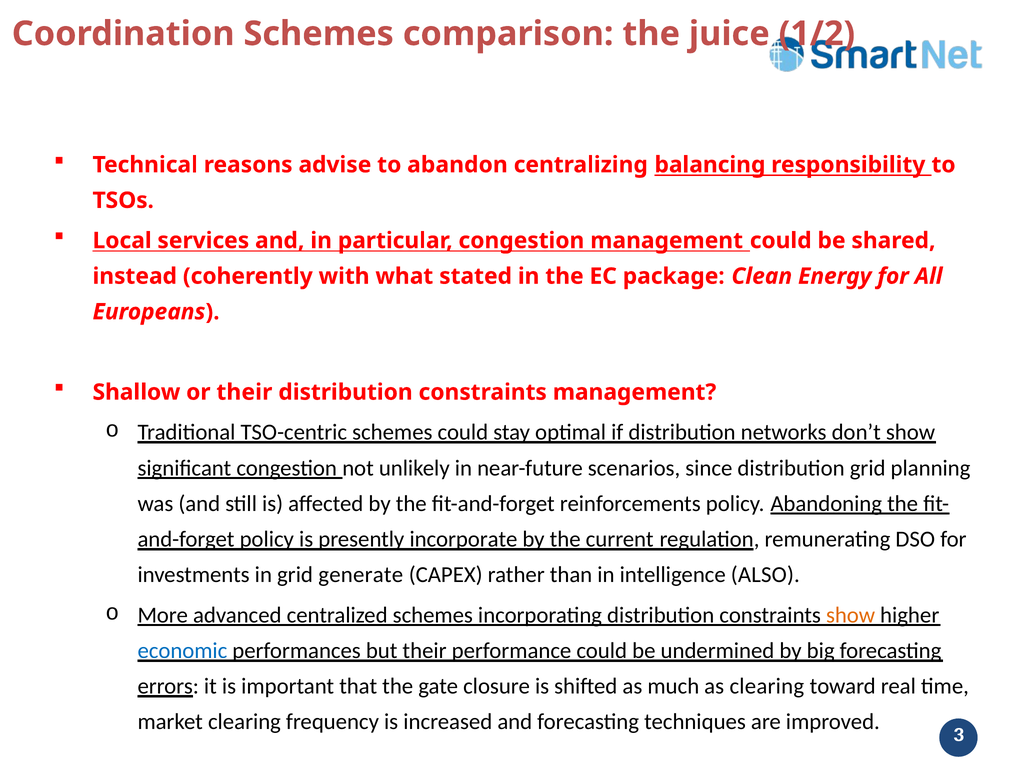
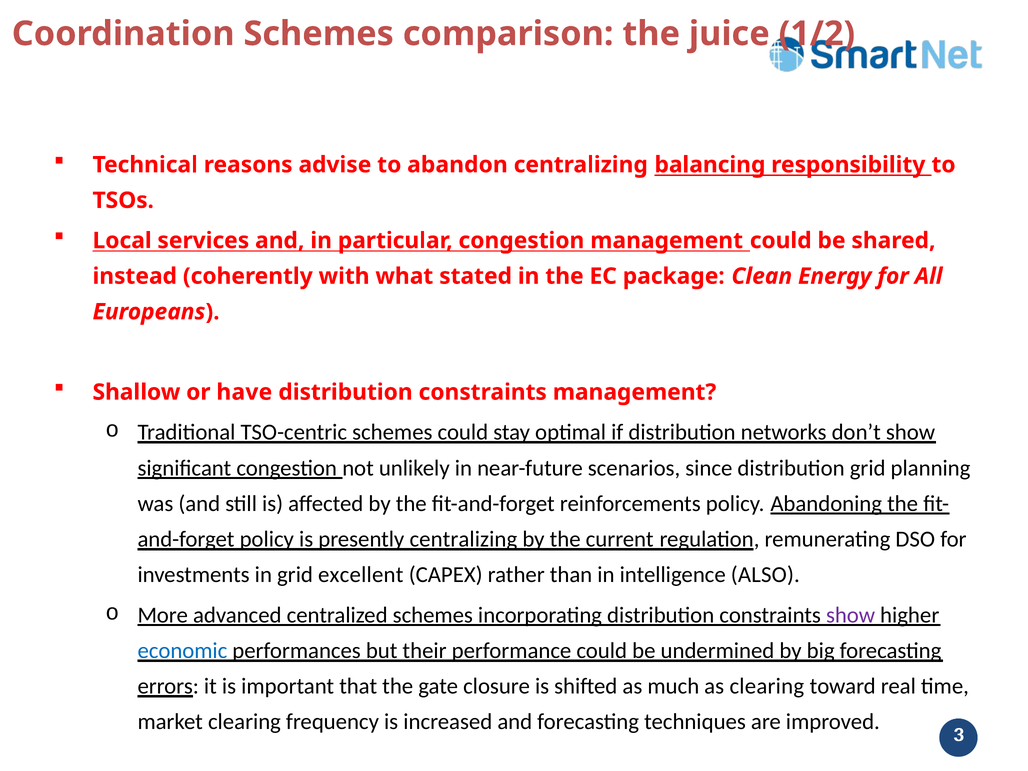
or their: their -> have
presently incorporate: incorporate -> centralizing
generate: generate -> excellent
show at (851, 615) colour: orange -> purple
